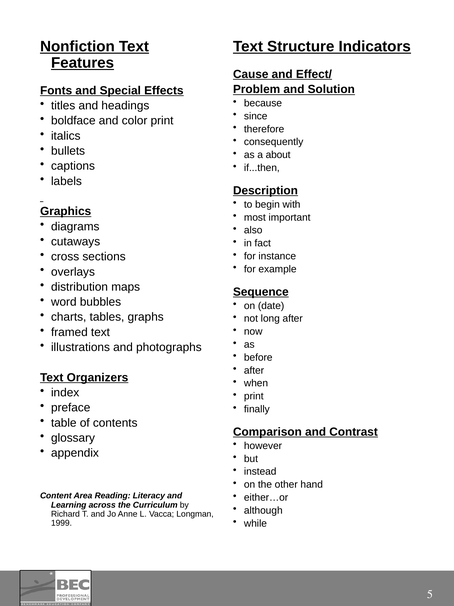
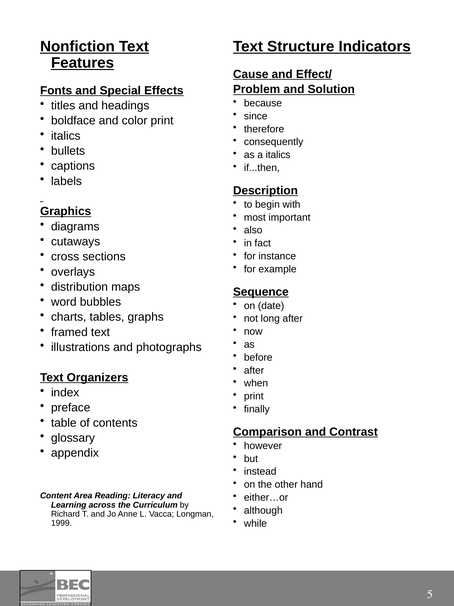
a about: about -> italics
